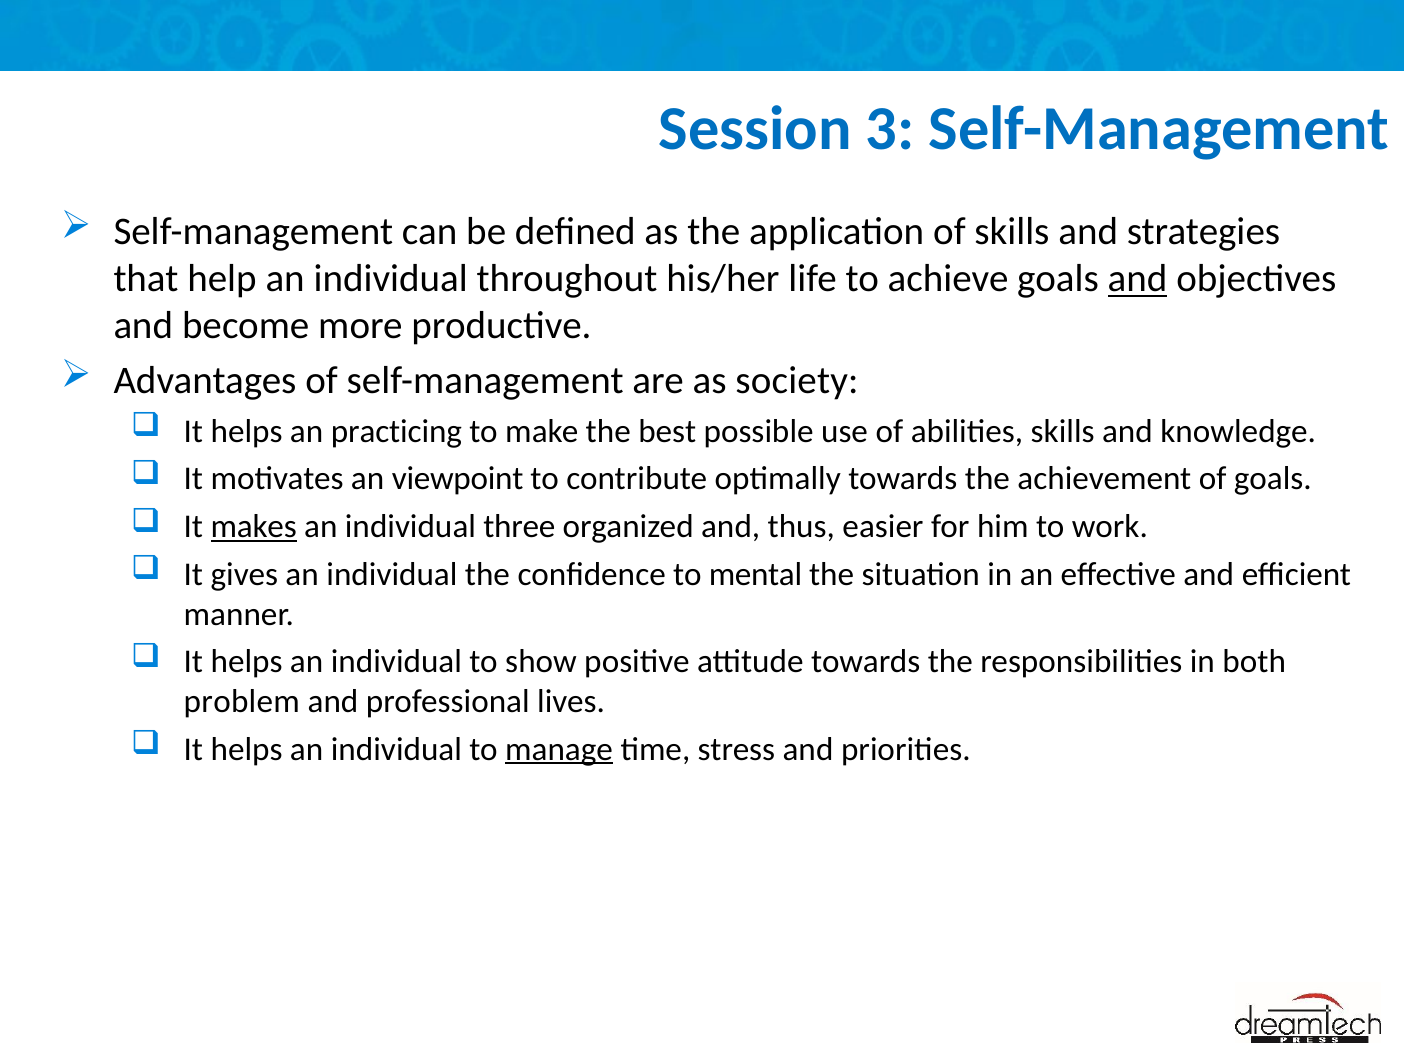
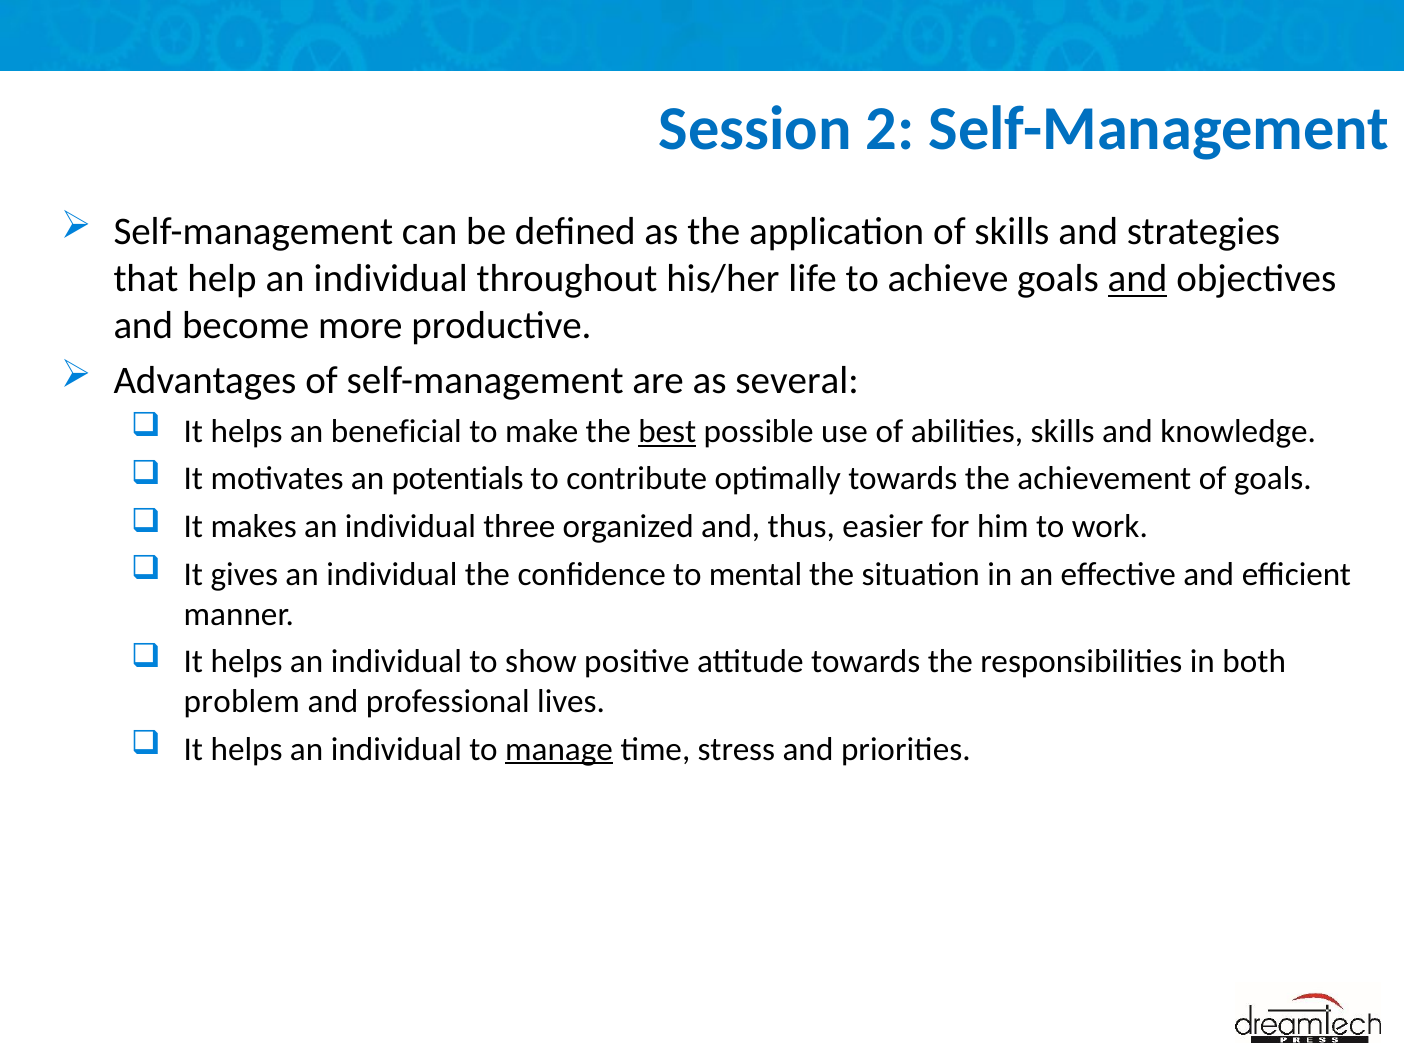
3: 3 -> 2
society: society -> several
practicing: practicing -> beneficial
best underline: none -> present
viewpoint: viewpoint -> potentials
makes underline: present -> none
